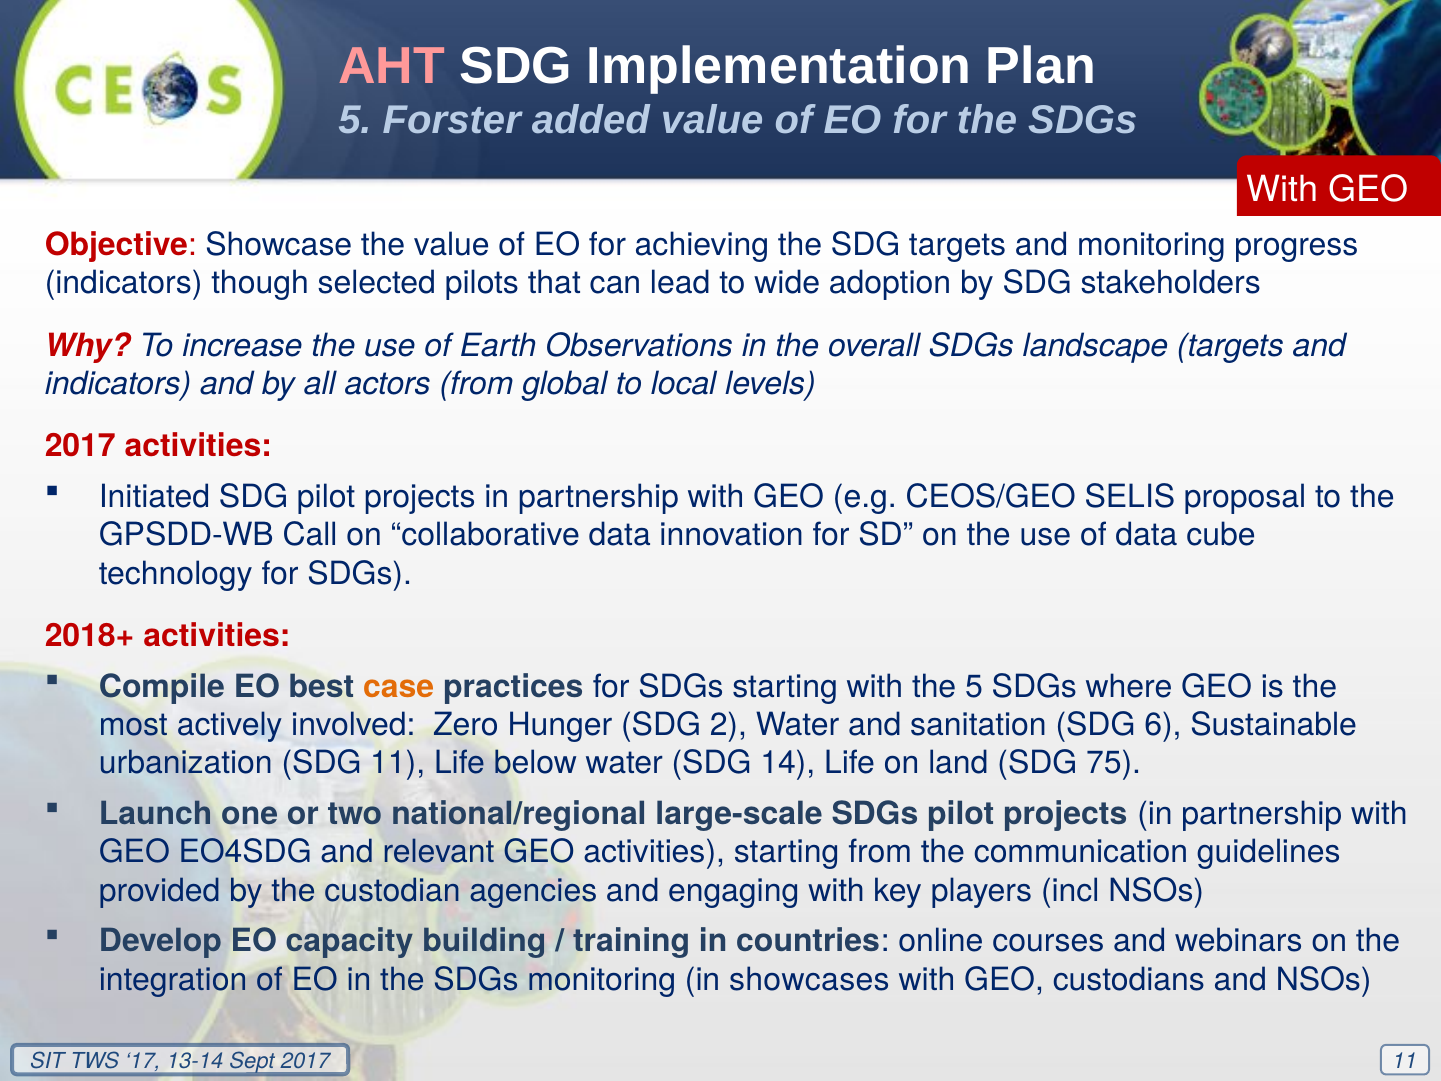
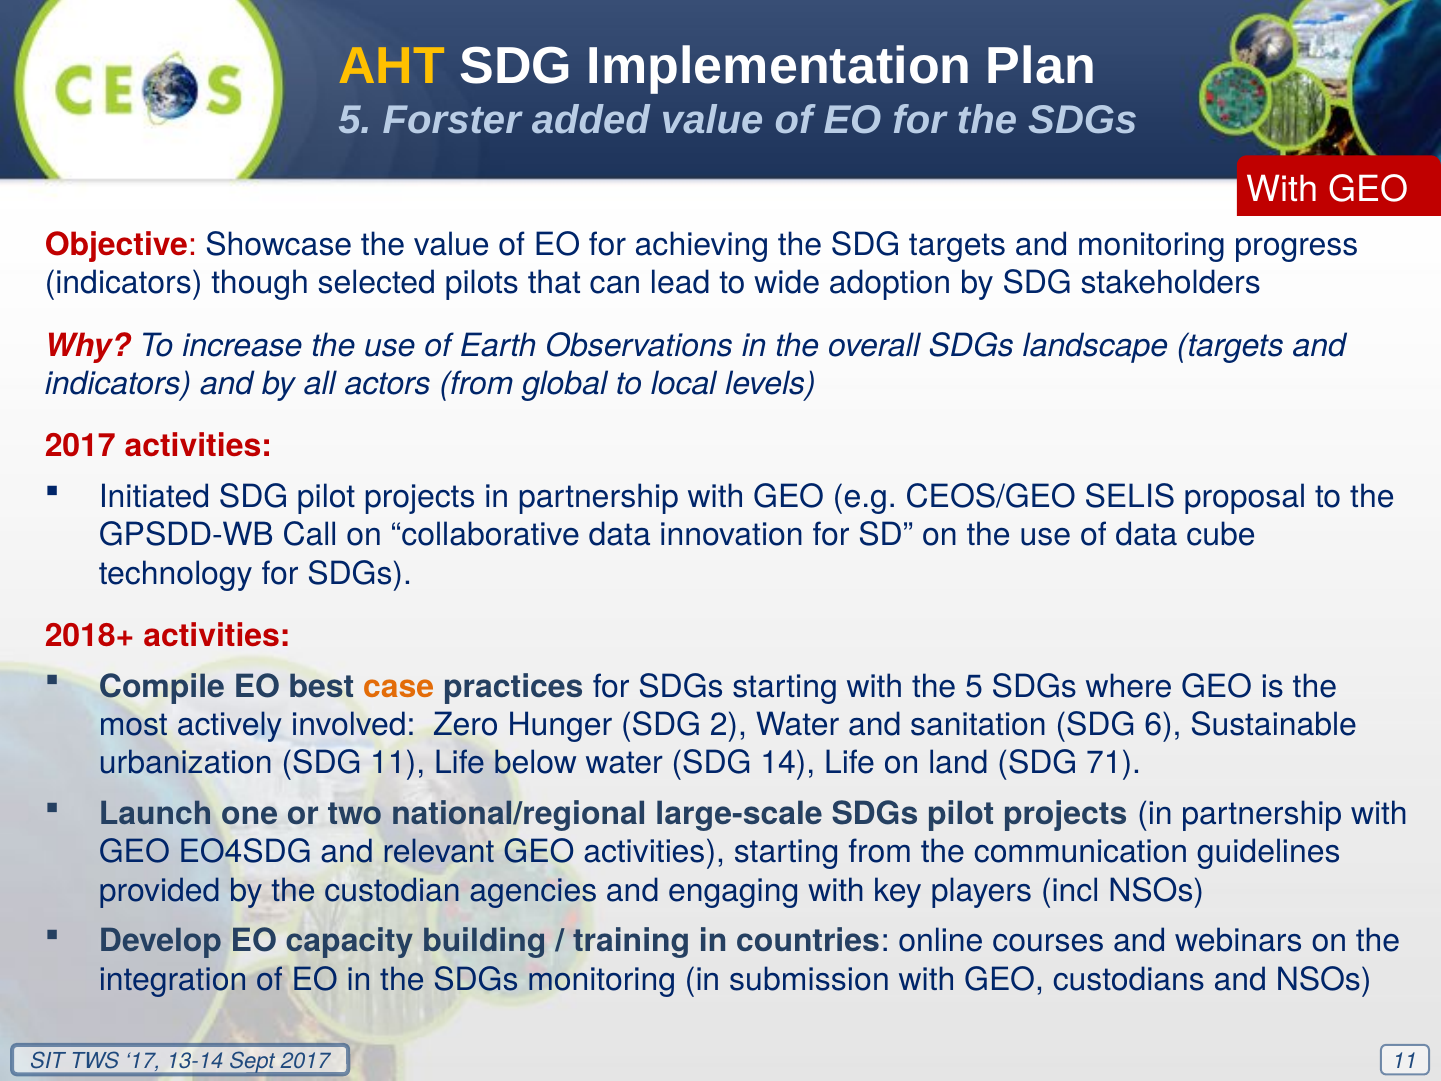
AHT colour: pink -> yellow
75: 75 -> 71
showcases: showcases -> submission
